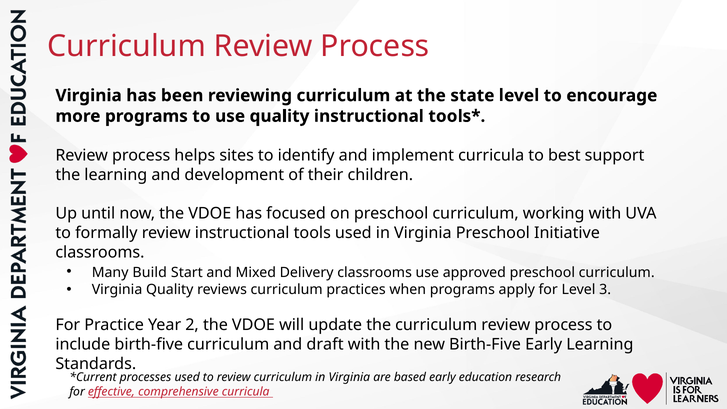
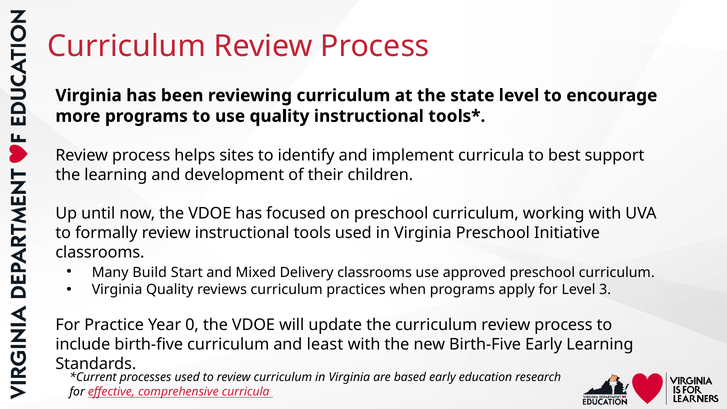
2: 2 -> 0
draft: draft -> least
